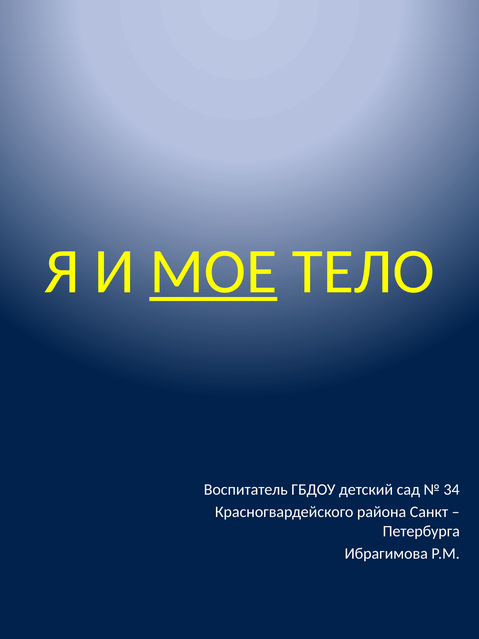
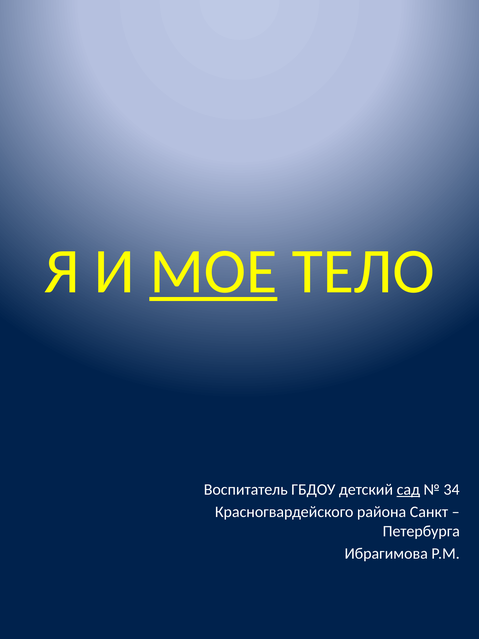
сад underline: none -> present
